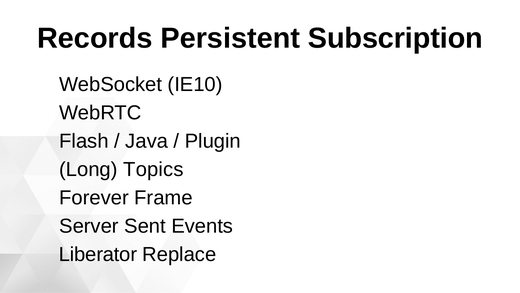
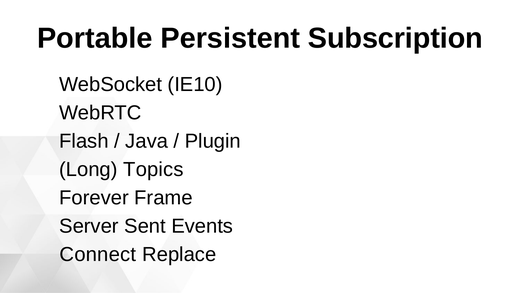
Records: Records -> Portable
Liberator: Liberator -> Connect
